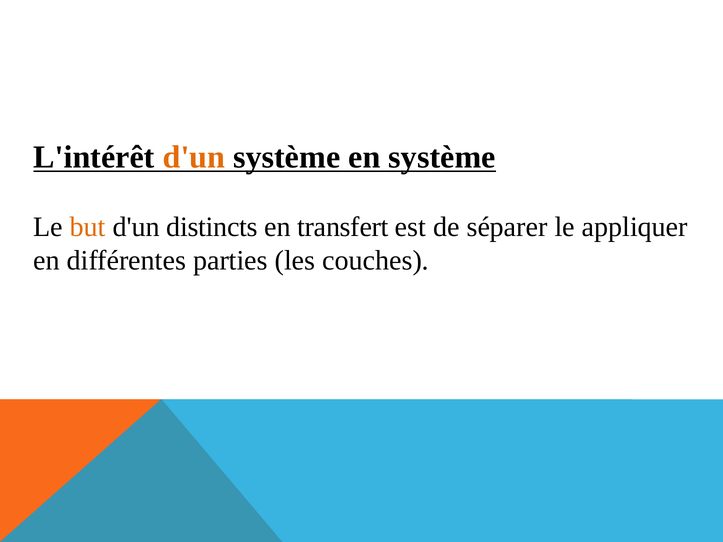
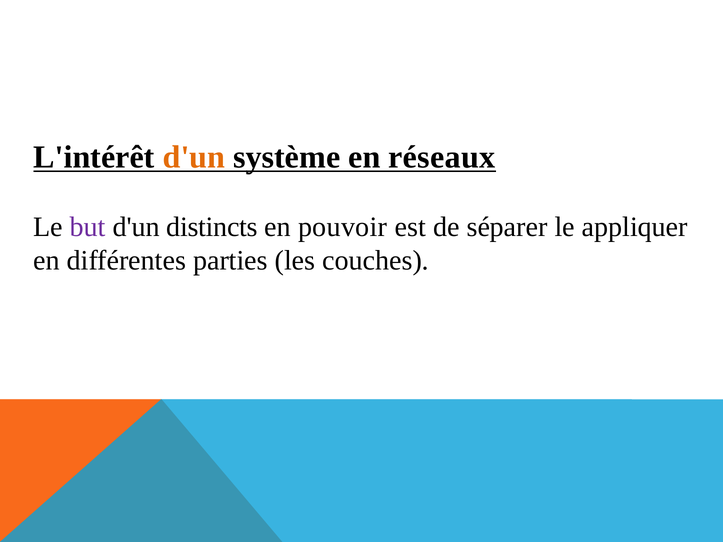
en système: système -> réseaux
but colour: orange -> purple
transfert: transfert -> pouvoir
